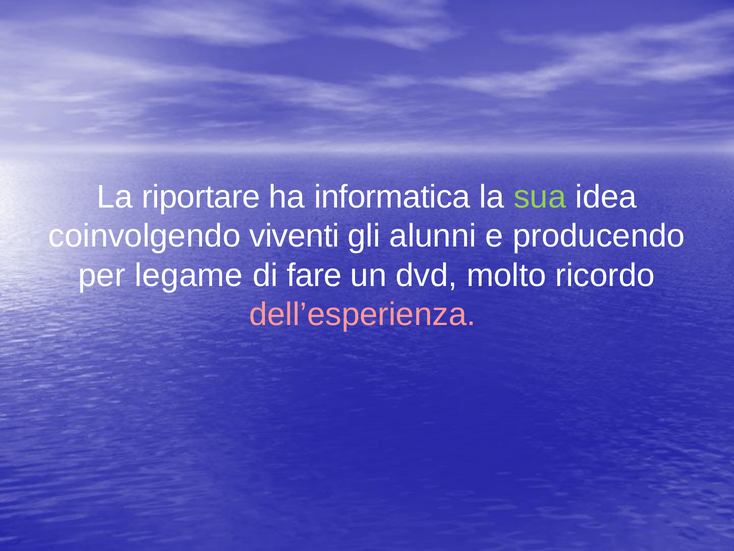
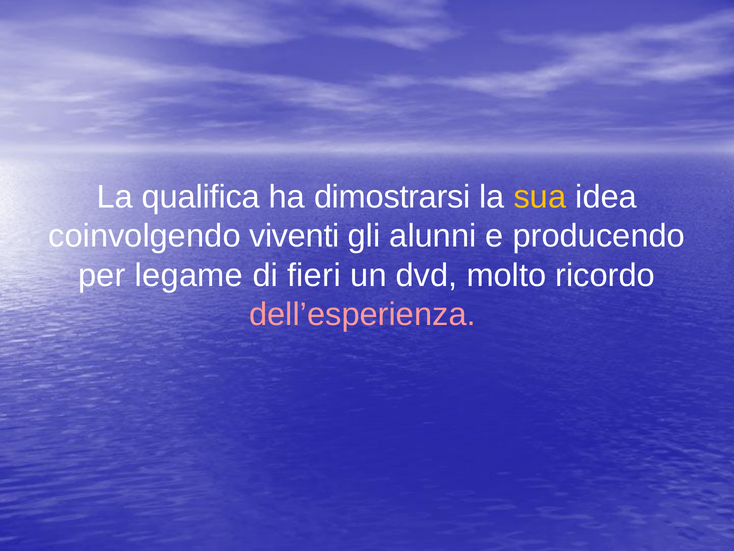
riportare: riportare -> qualifica
informatica: informatica -> dimostrarsi
sua colour: light green -> yellow
fare: fare -> fieri
